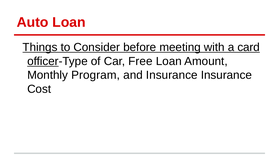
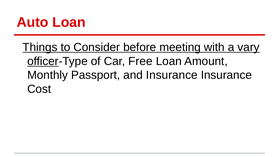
card: card -> vary
Program: Program -> Passport
